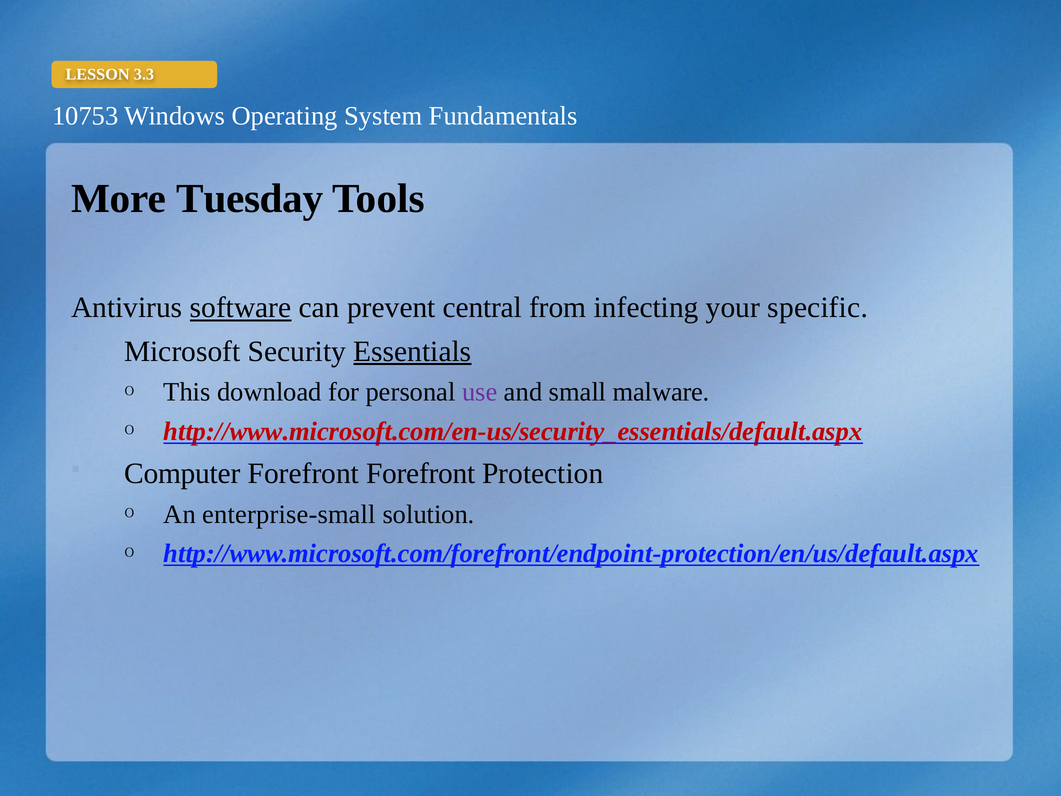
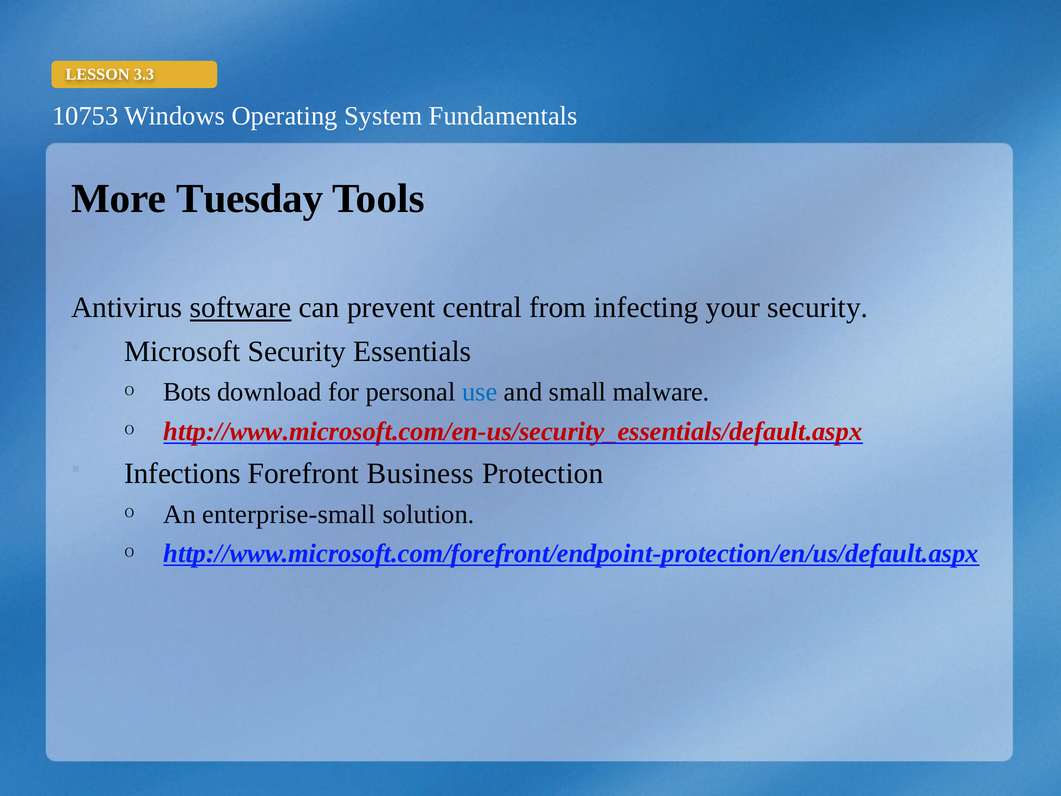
your specific: specific -> security
Essentials underline: present -> none
This: This -> Bots
use colour: purple -> blue
Computer: Computer -> Infections
Forefront Forefront: Forefront -> Business
